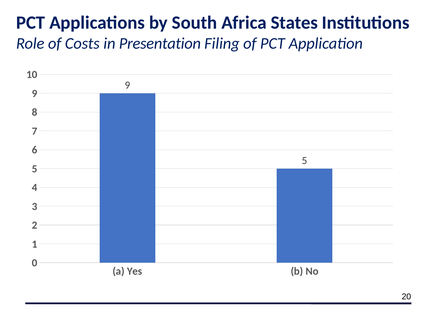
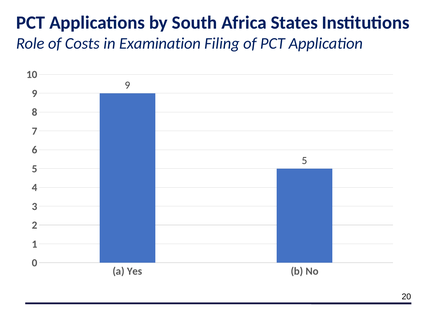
Presentation: Presentation -> Examination
